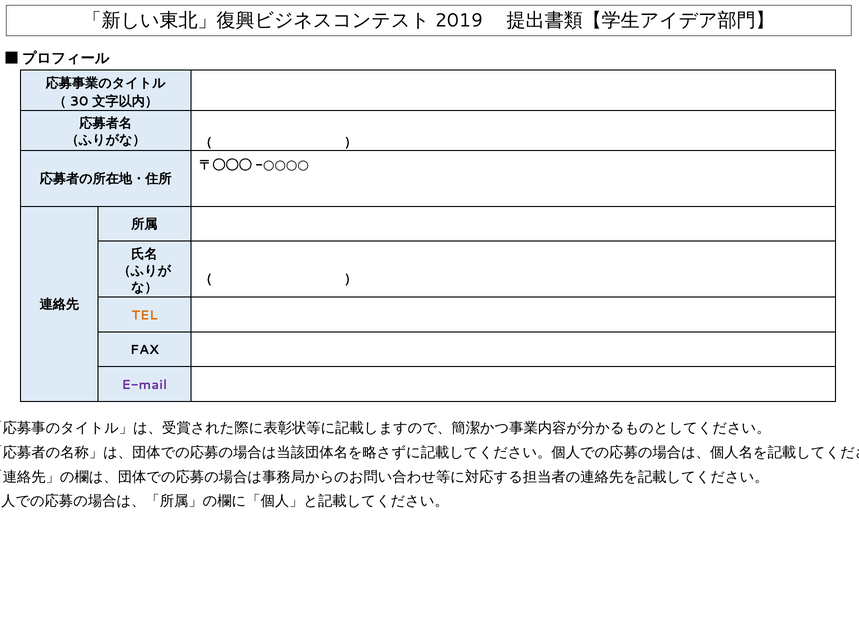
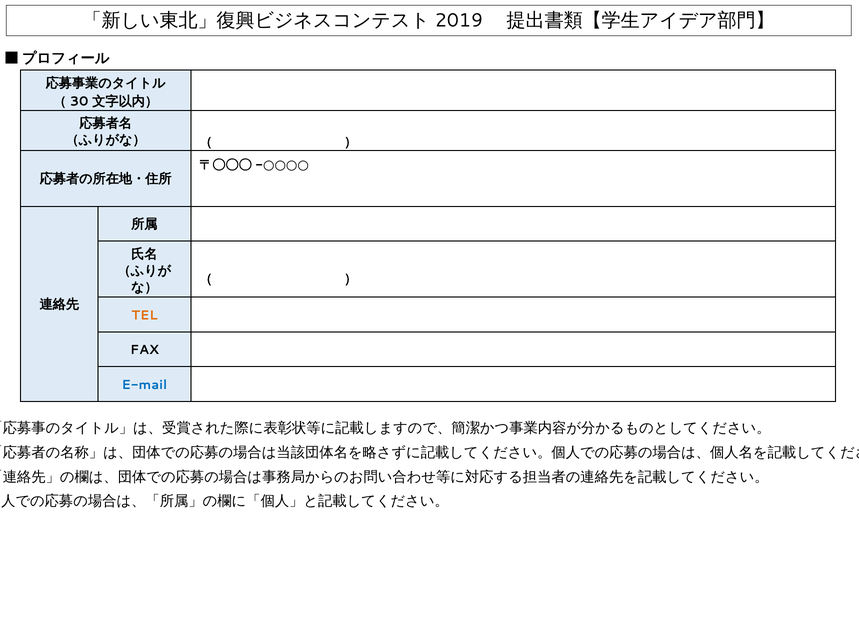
E-mail colour: purple -> blue
